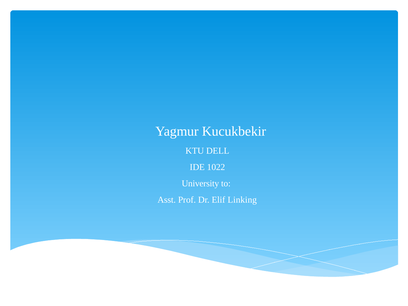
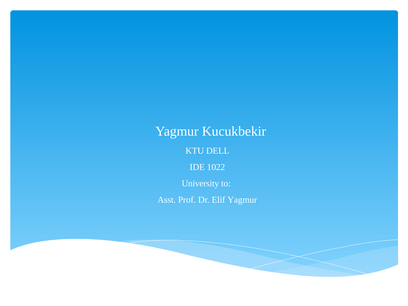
Elif Linking: Linking -> Yagmur
